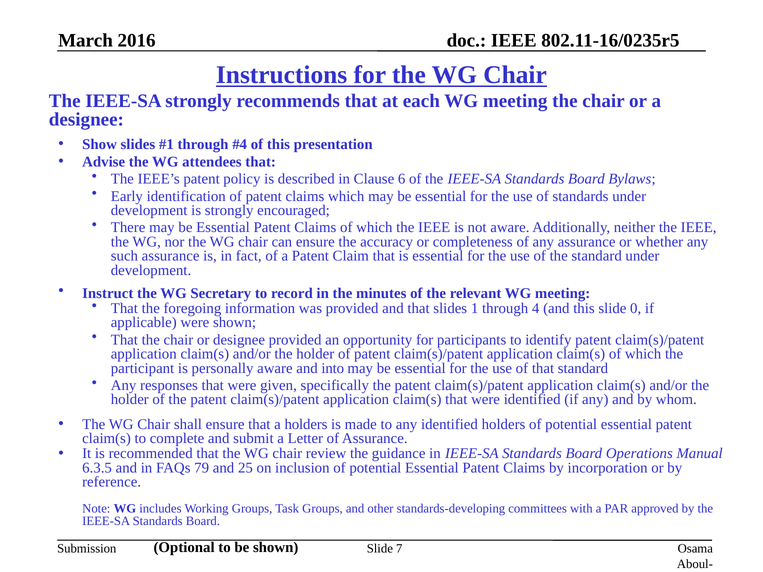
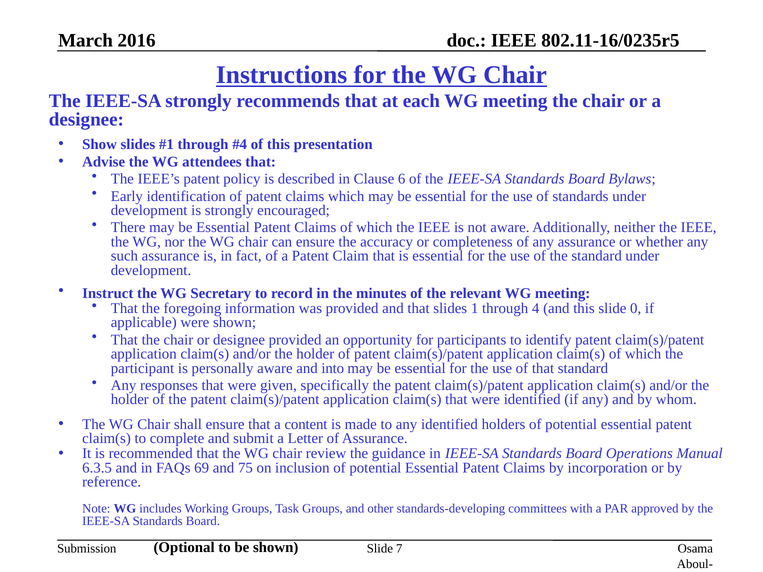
a holders: holders -> content
79: 79 -> 69
25: 25 -> 75
